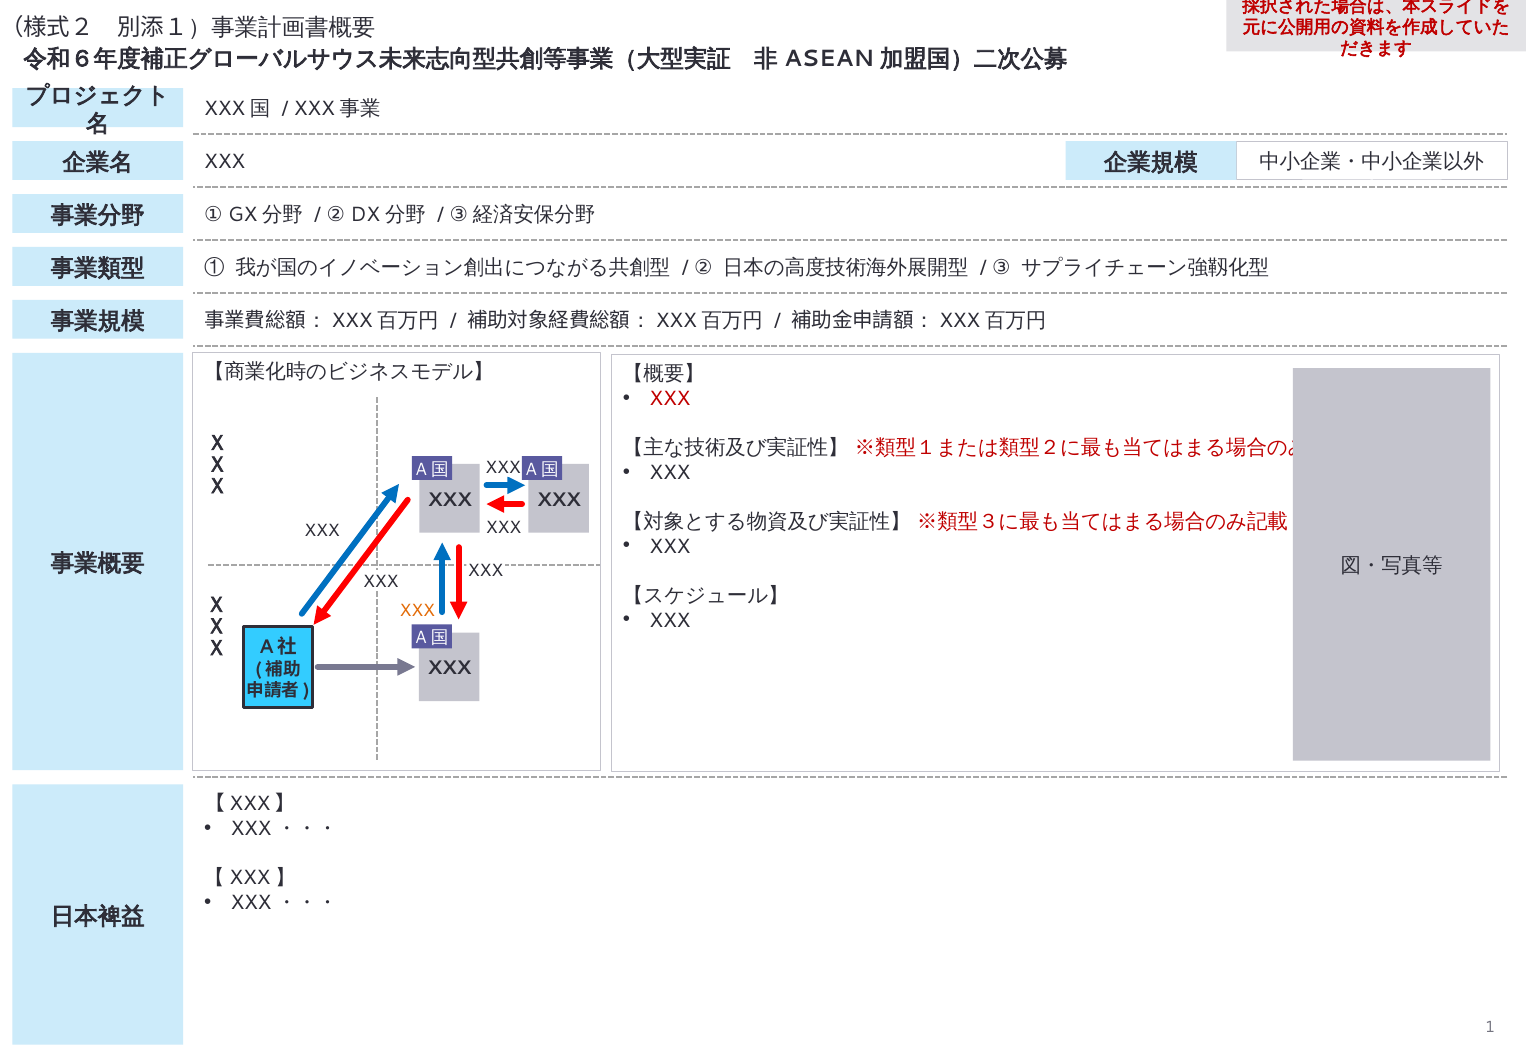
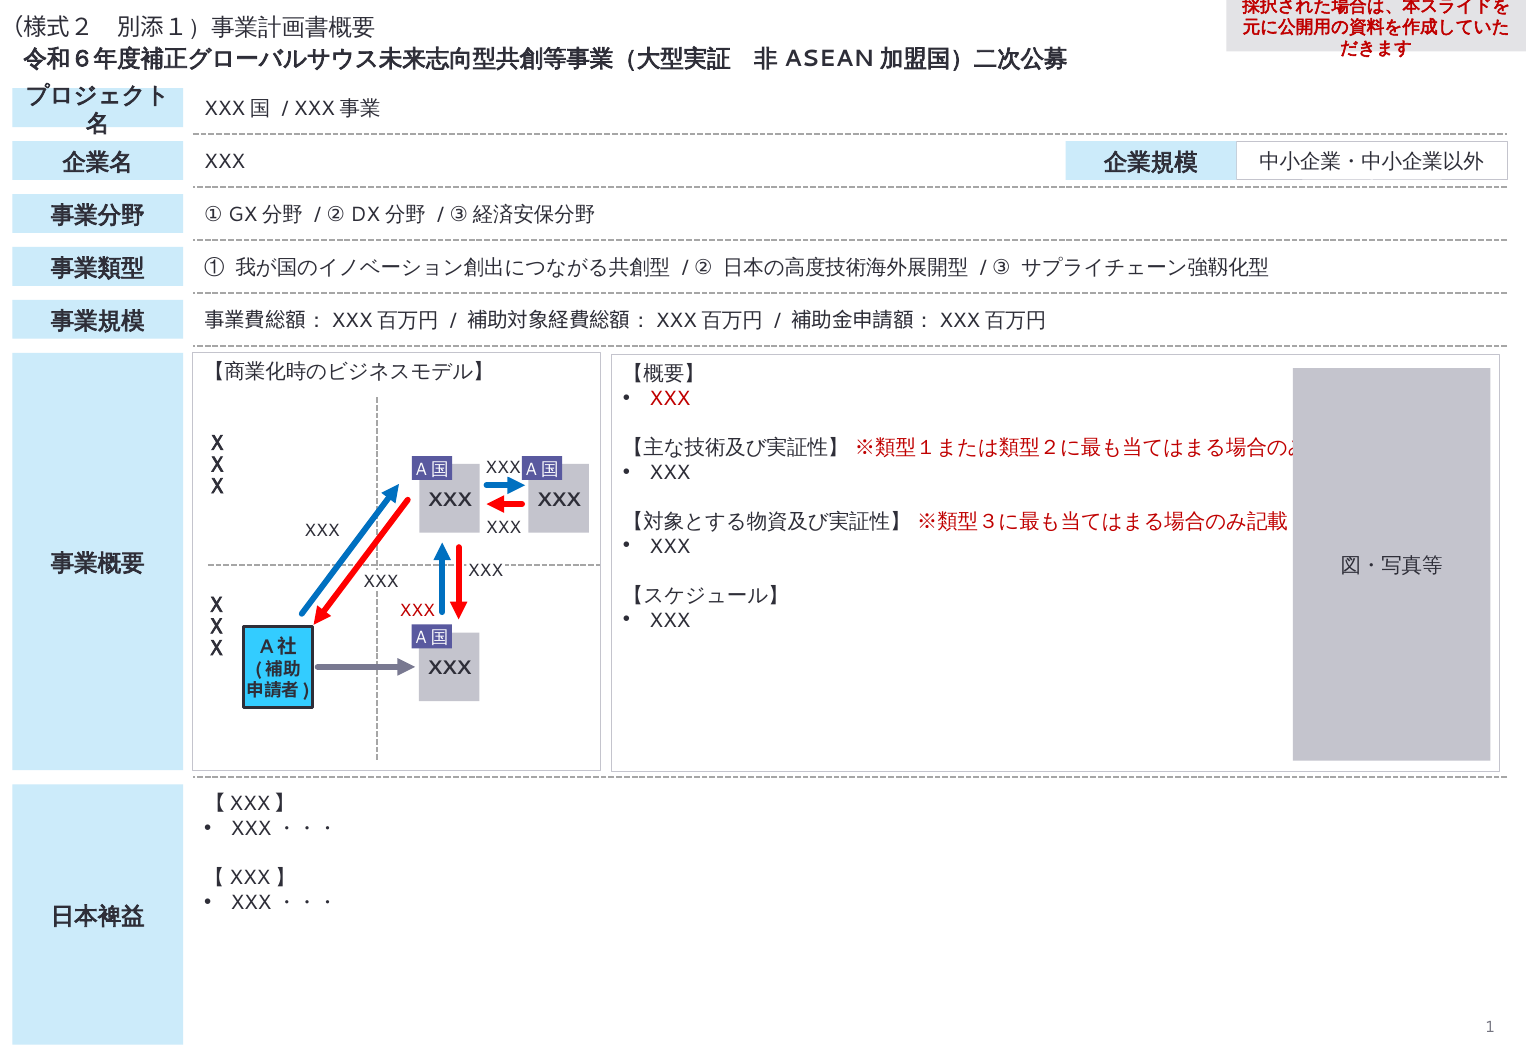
XXX at (417, 610) colour: orange -> red
